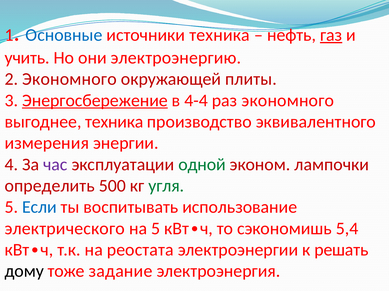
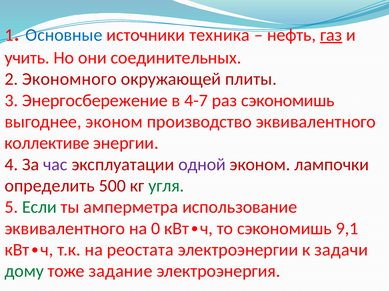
электроэнергию: электроэнергию -> соединительных
Энергосбережение underline: present -> none
4-4: 4-4 -> 4-7
раз экономного: экономного -> сэкономишь
выгоднее техника: техника -> эконом
измерения: измерения -> коллективе
одной colour: green -> purple
Если colour: blue -> green
воспитывать: воспитывать -> амперметра
электрического at (65, 229): электрического -> эквивалентного
на 5: 5 -> 0
5,4: 5,4 -> 9,1
решать: решать -> задачи
дому colour: black -> green
